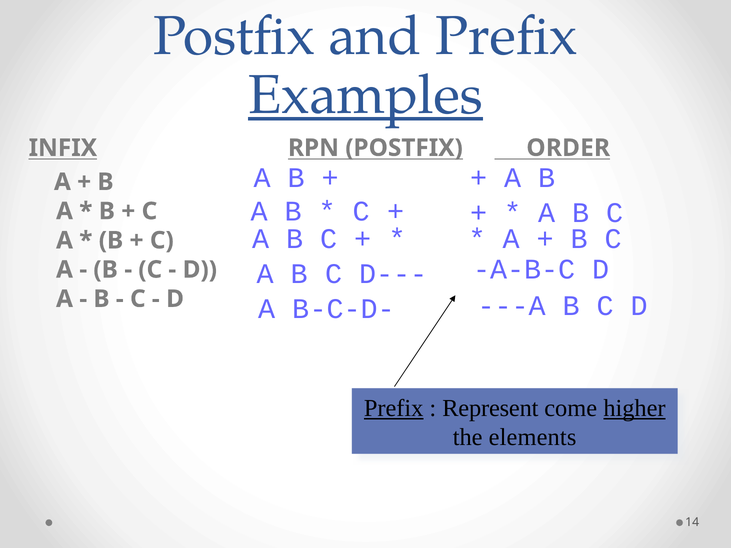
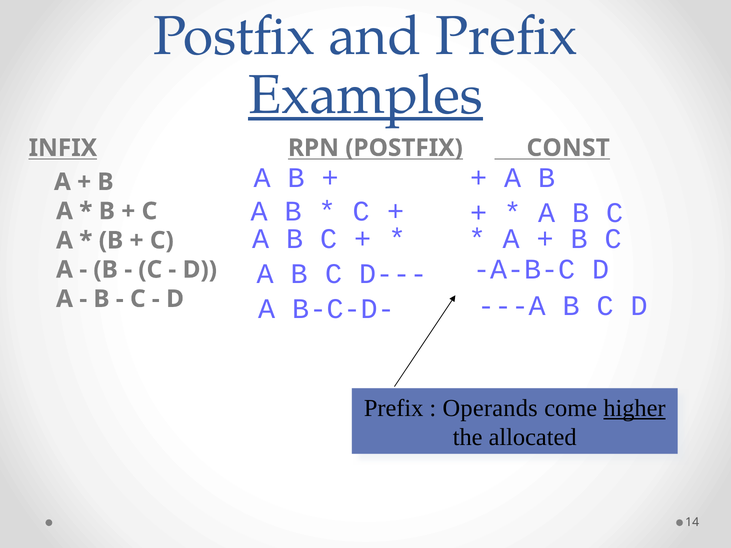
ORDER: ORDER -> CONST
Prefix at (394, 408) underline: present -> none
Represent: Represent -> Operands
elements: elements -> allocated
